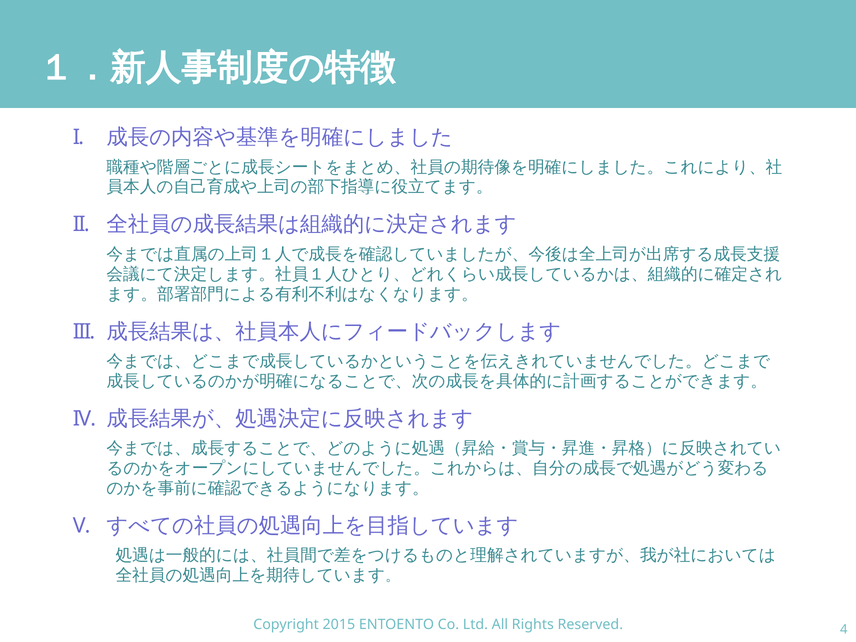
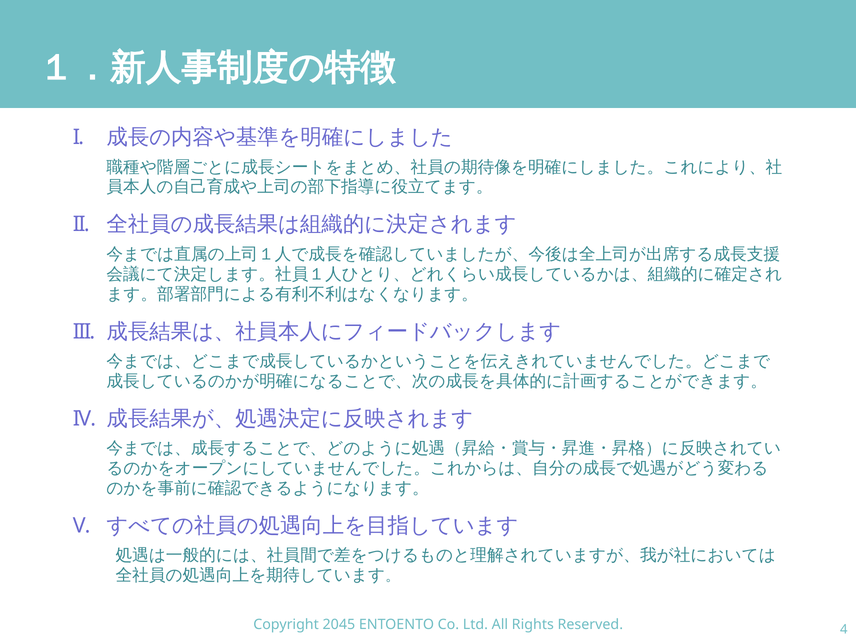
2015: 2015 -> 2045
